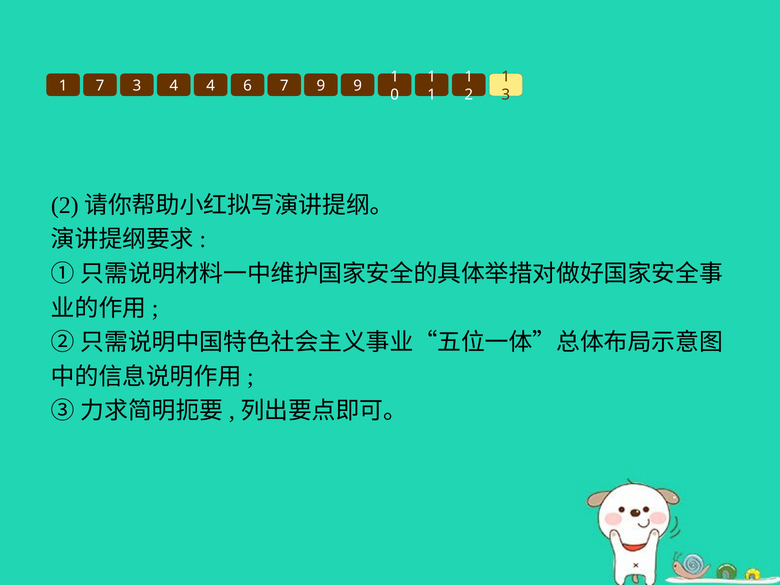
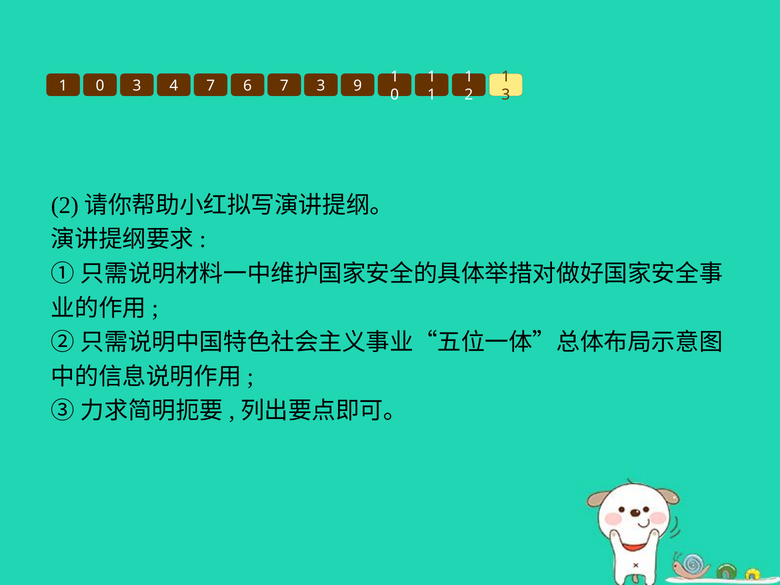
7 at (100, 86): 7 -> 0
4 4: 4 -> 7
7 9: 9 -> 3
